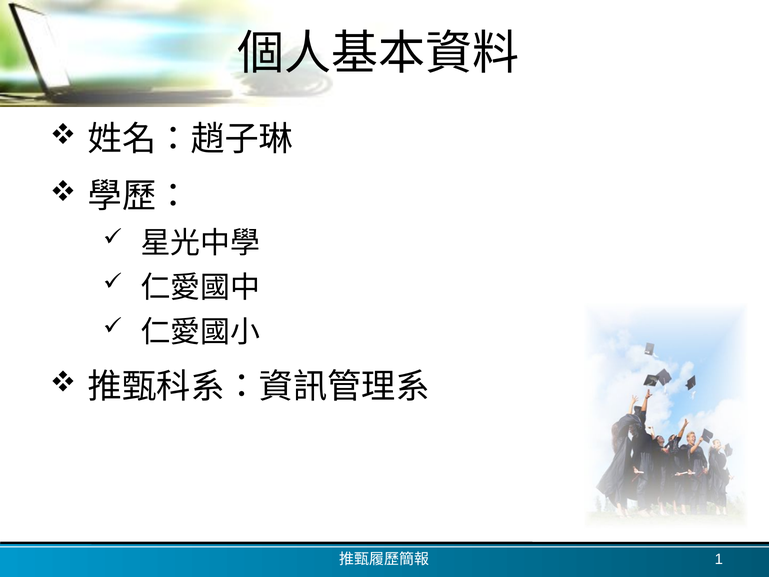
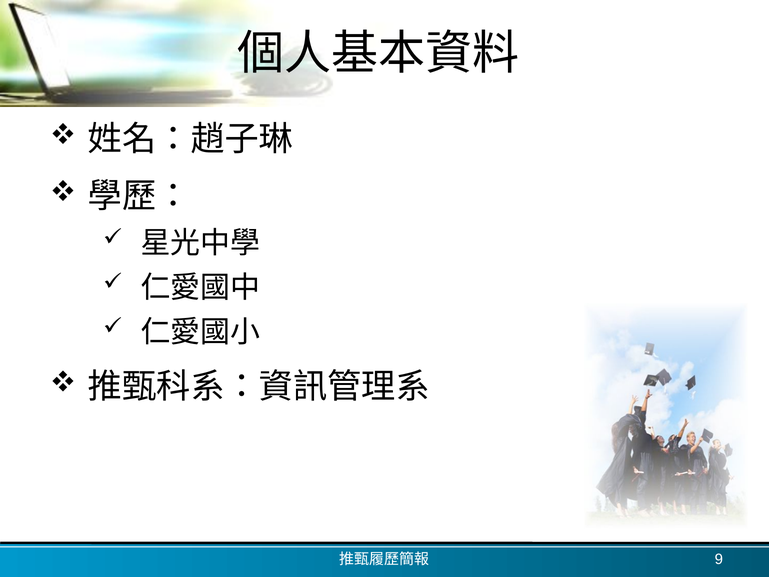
1: 1 -> 9
